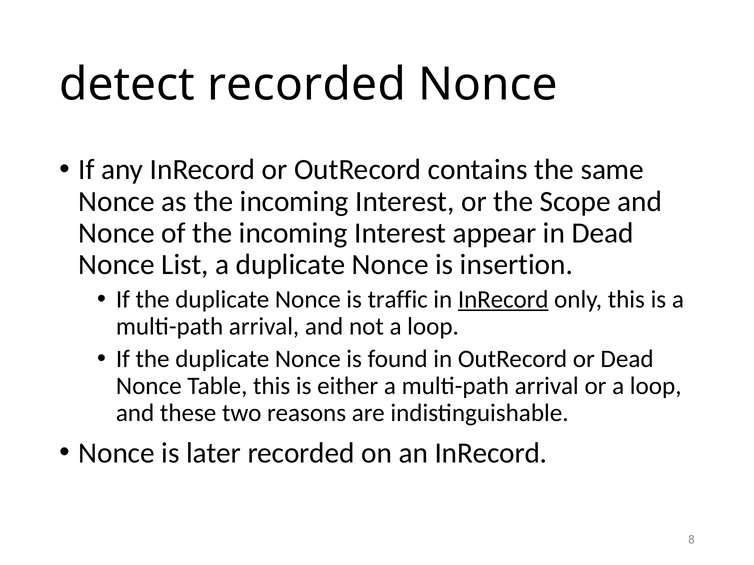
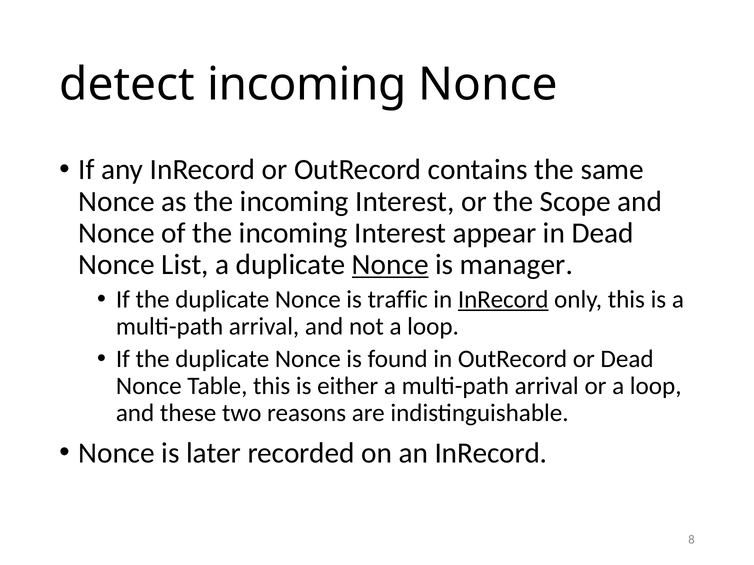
detect recorded: recorded -> incoming
Nonce at (390, 265) underline: none -> present
insertion: insertion -> manager
